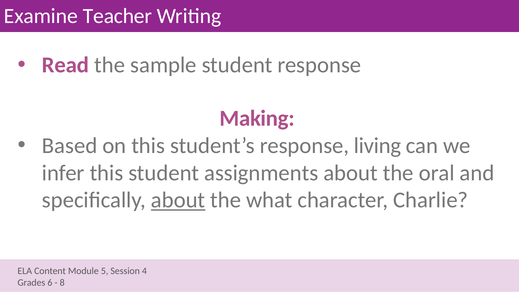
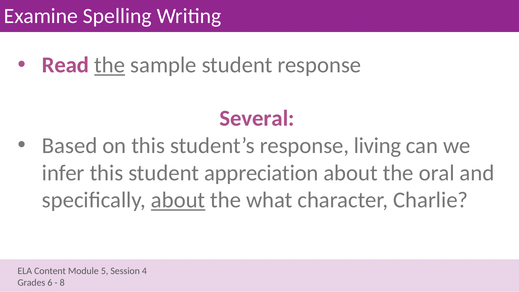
Teacher: Teacher -> Spelling
the at (110, 65) underline: none -> present
Making: Making -> Several
assignments: assignments -> appreciation
